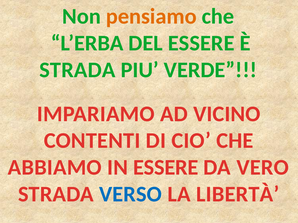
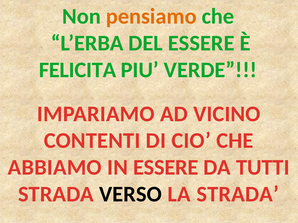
STRADA at (77, 70): STRADA -> FELICITA
VERO: VERO -> TUTTI
VERSO colour: blue -> black
LA LIBERTÀ: LIBERTÀ -> STRADA
